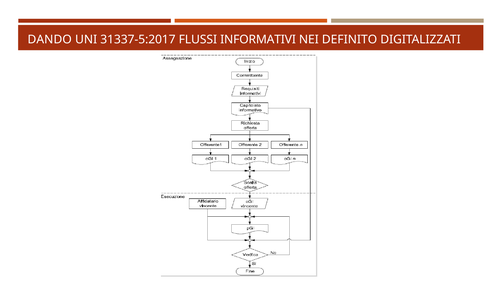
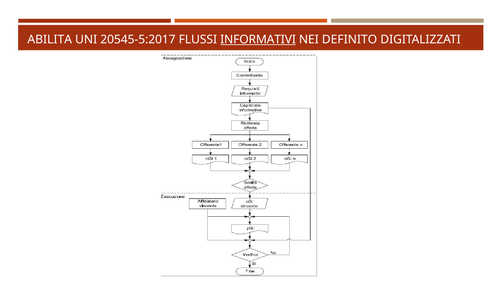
DANDO: DANDO -> ABILITA
31337-5:2017: 31337-5:2017 -> 20545-5:2017
INFORMATIVI underline: none -> present
